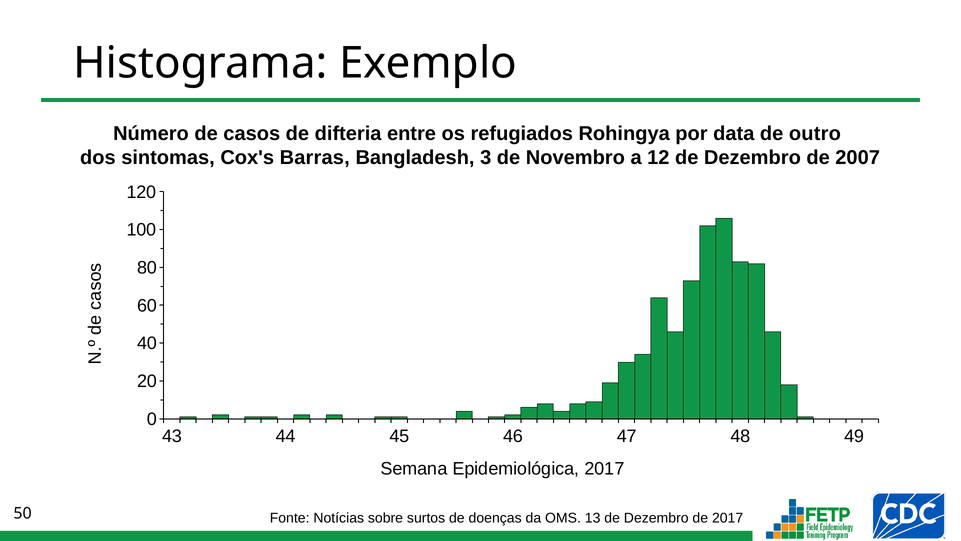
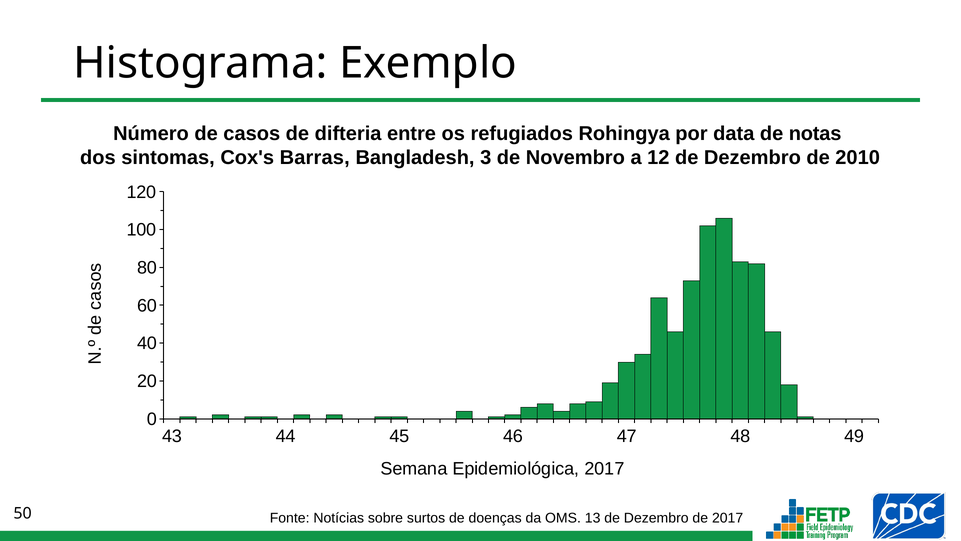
outro: outro -> notas
2007: 2007 -> 2010
